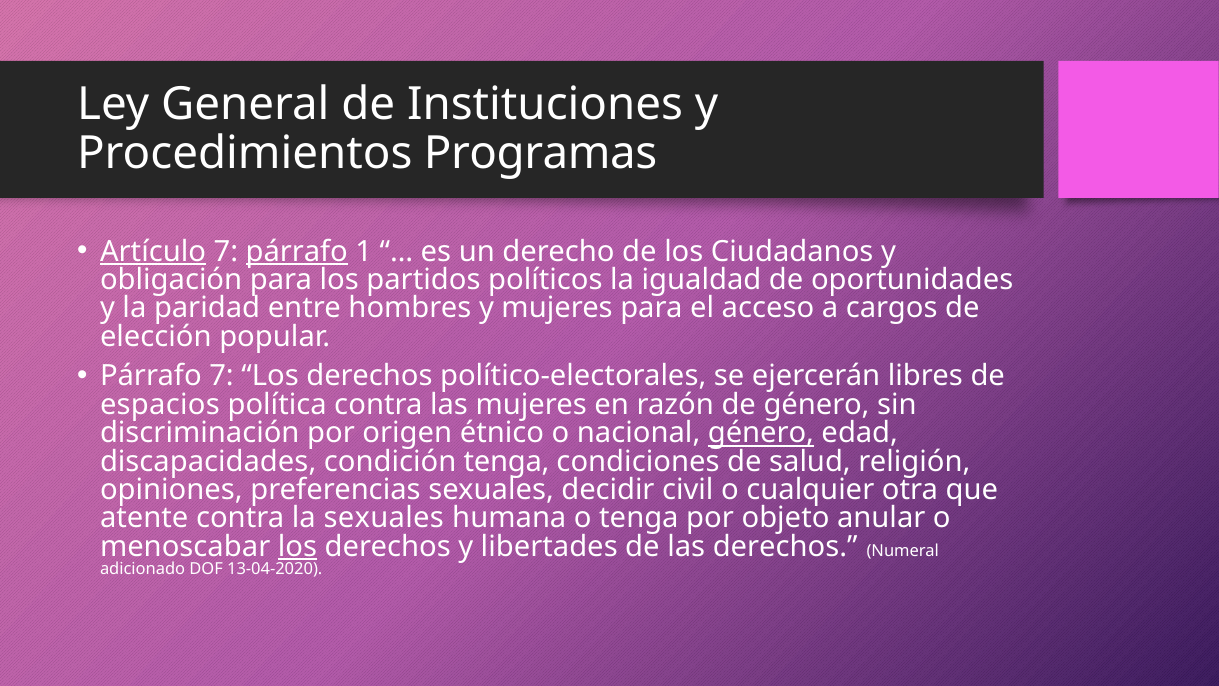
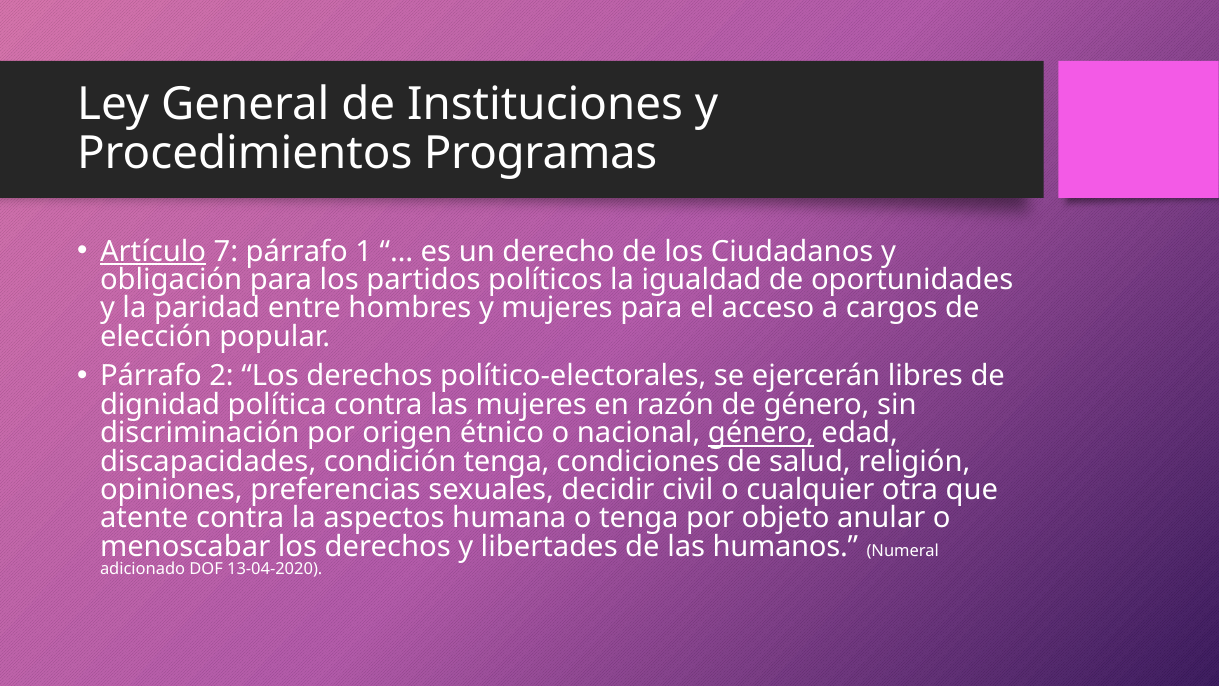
párrafo at (297, 251) underline: present -> none
Párrafo 7: 7 -> 2
espacios: espacios -> dignidad
la sexuales: sexuales -> aspectos
los at (297, 546) underline: present -> none
las derechos: derechos -> humanos
